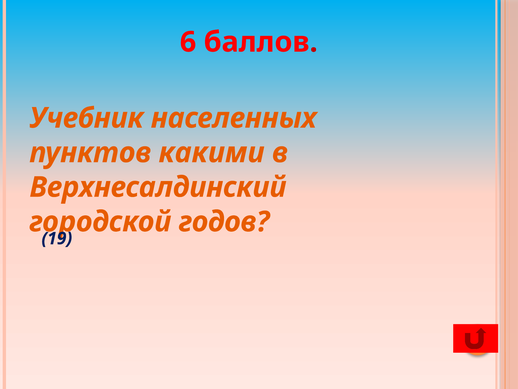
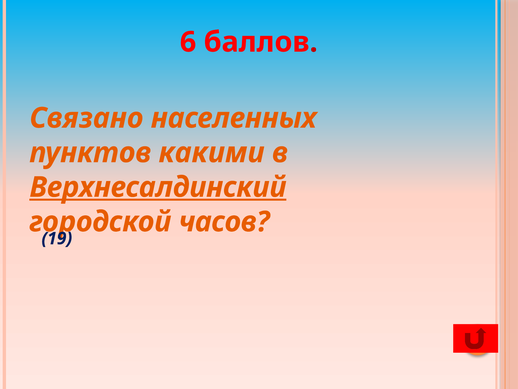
Учебник: Учебник -> Связано
Верхнесалдинский underline: none -> present
годов: годов -> часов
